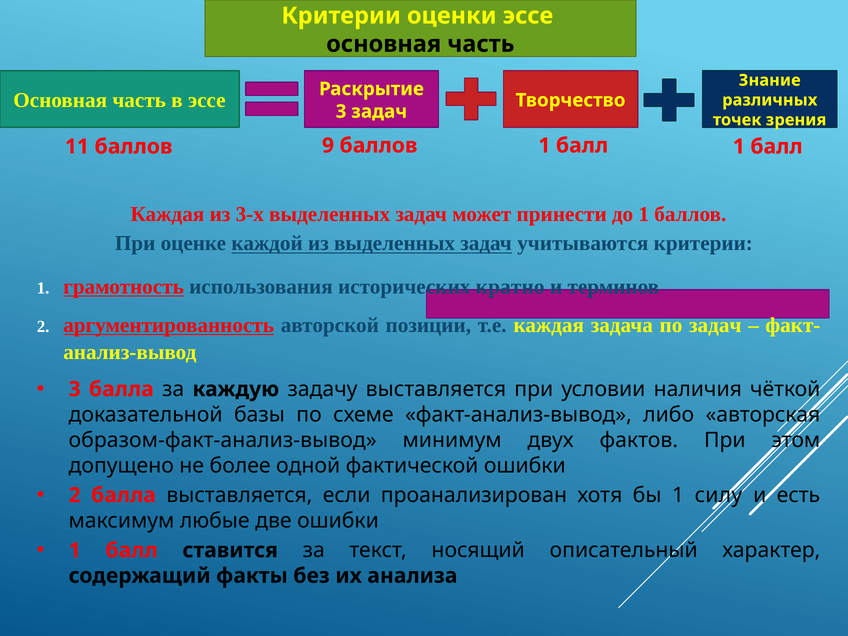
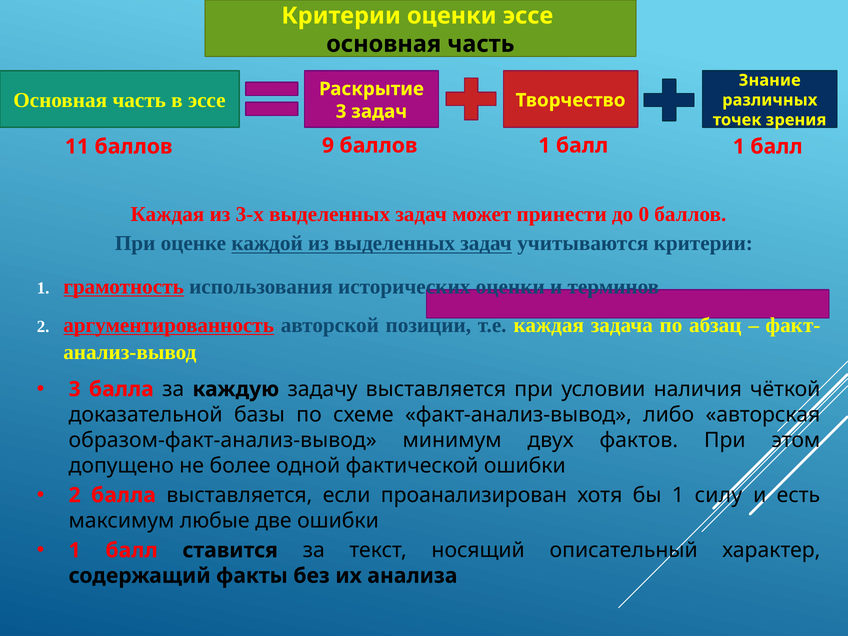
до 1: 1 -> 0
исторических кратно: кратно -> оценки
по задач: задач -> абзац
